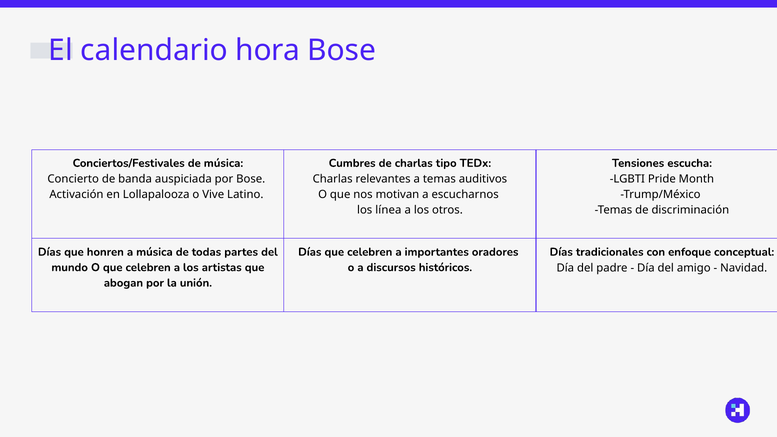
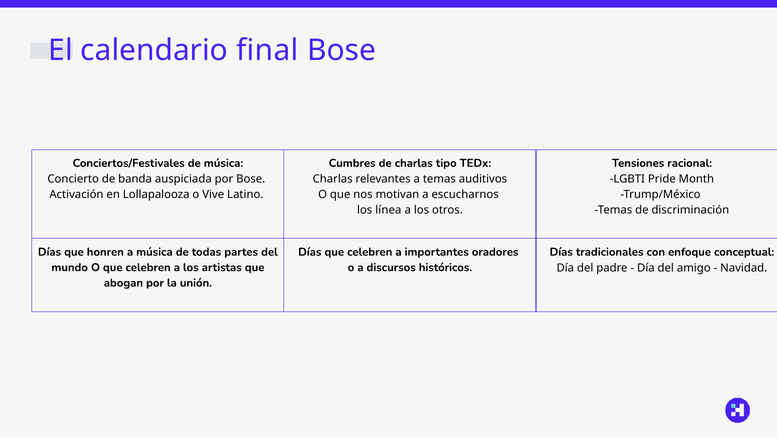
hora: hora -> final
escucha: escucha -> racional
